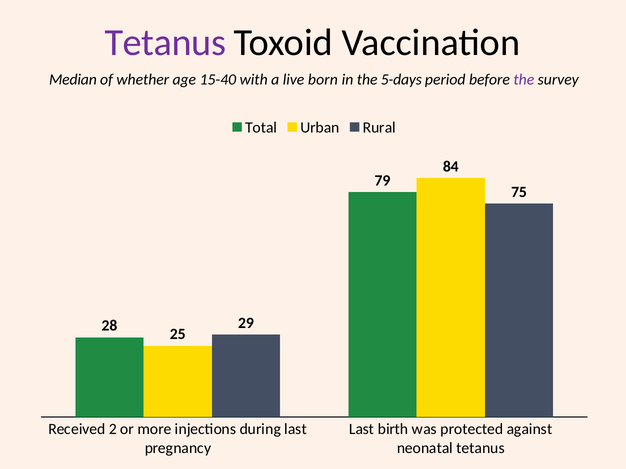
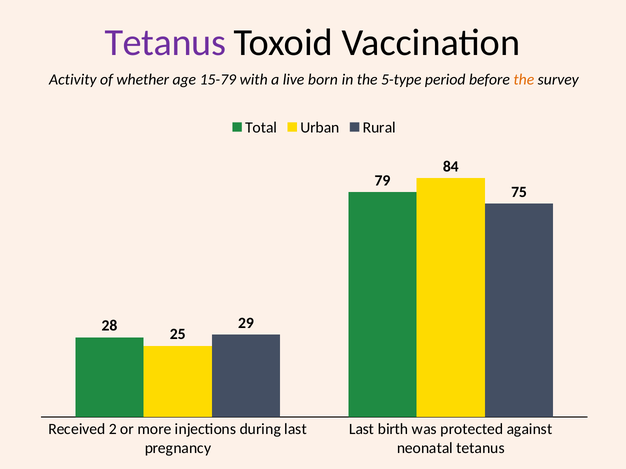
Median: Median -> Activity
15-40: 15-40 -> 15-79
5-days: 5-days -> 5-type
the at (524, 79) colour: purple -> orange
